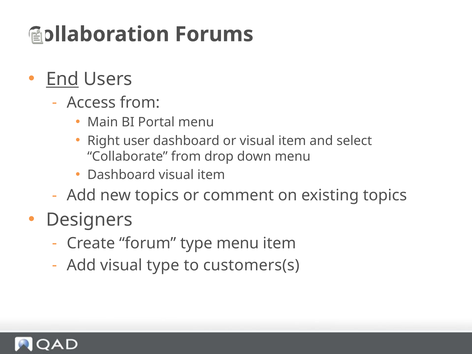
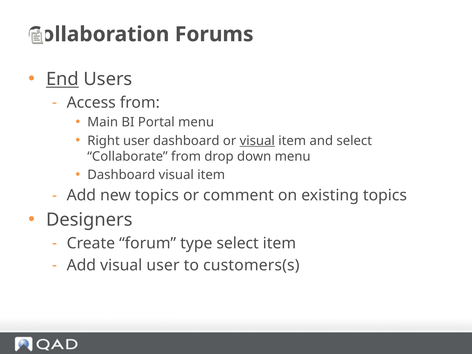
visual at (257, 141) underline: none -> present
type menu: menu -> select
visual type: type -> user
